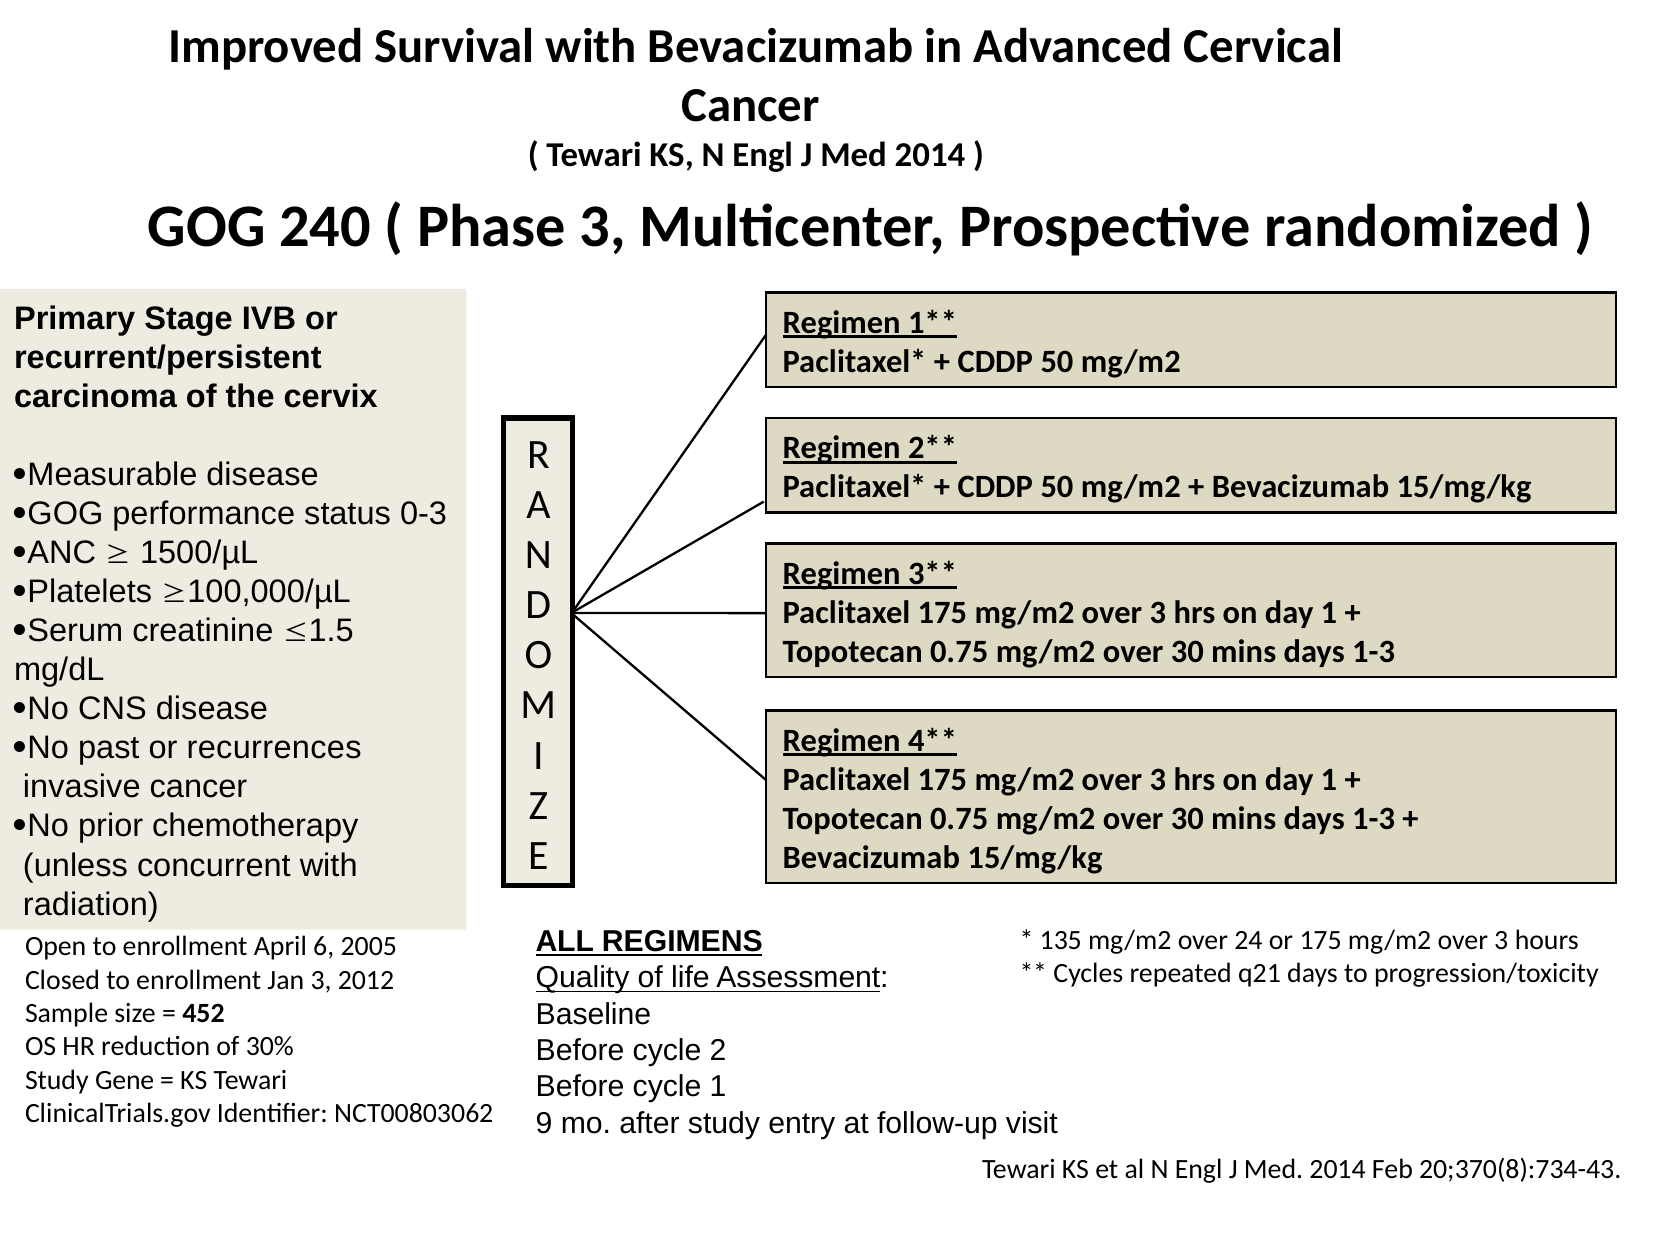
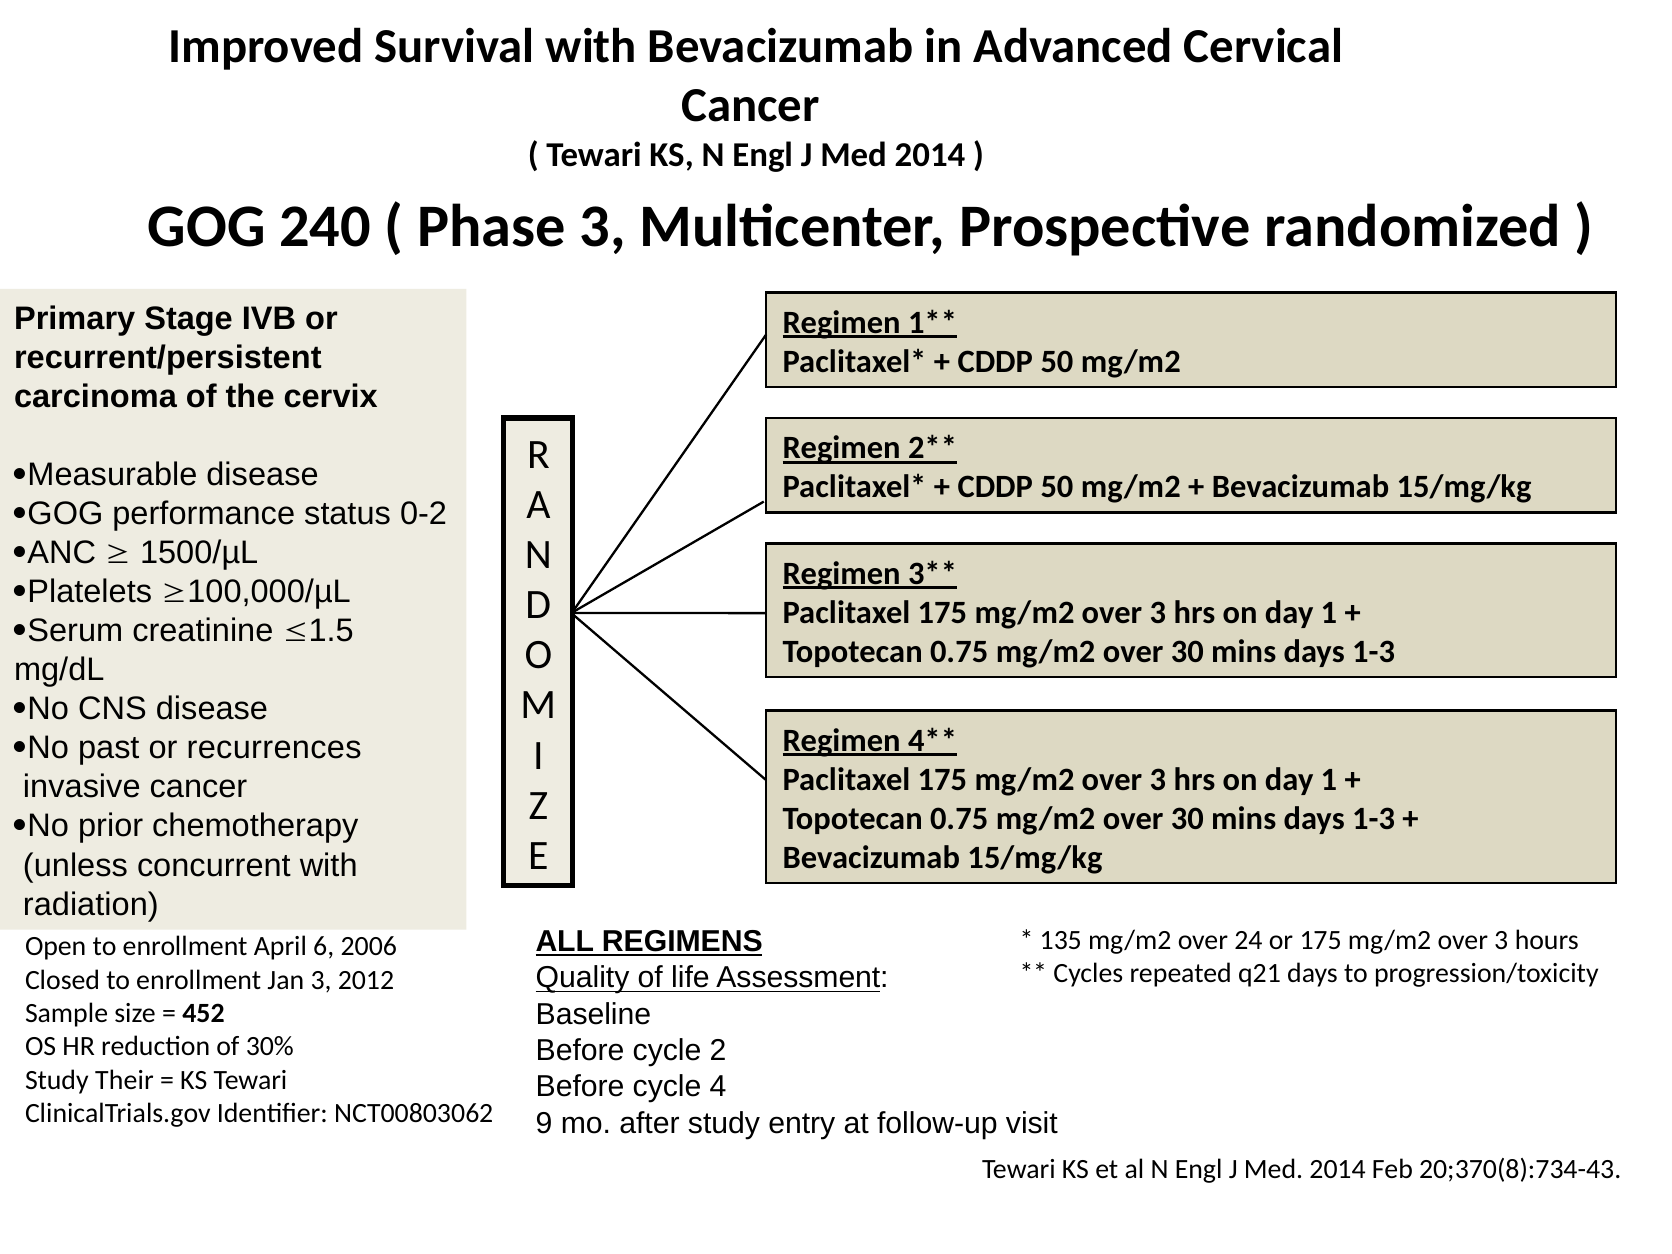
0-3: 0-3 -> 0-2
2005: 2005 -> 2006
Gene: Gene -> Their
cycle 1: 1 -> 4
